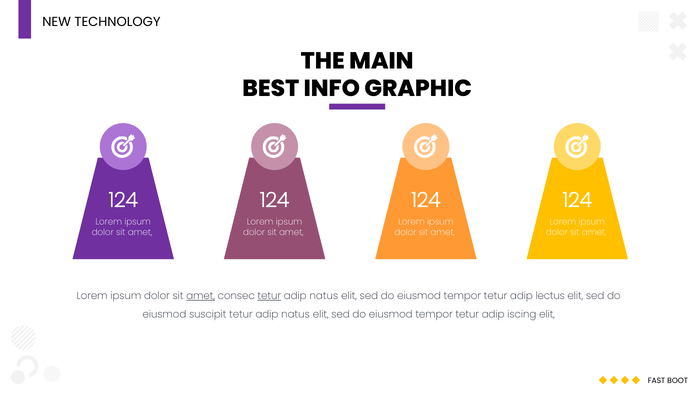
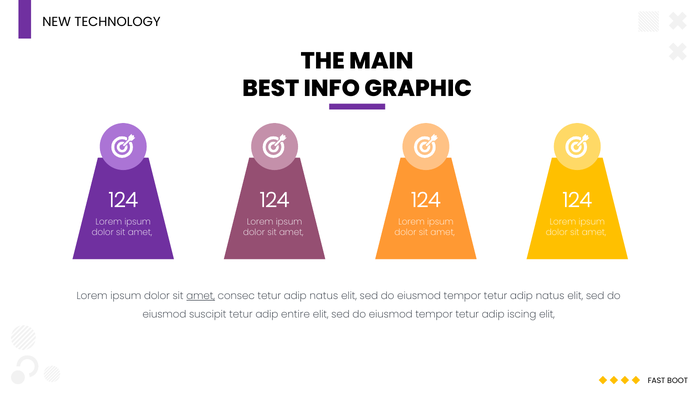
tetur at (269, 296) underline: present -> none
tempor tetur adip lectus: lectus -> natus
natus at (295, 314): natus -> entire
